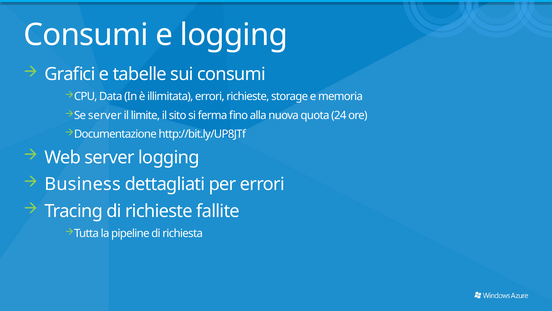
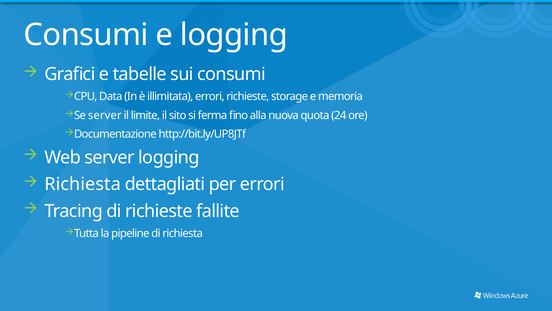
Business at (83, 184): Business -> Richiesta
